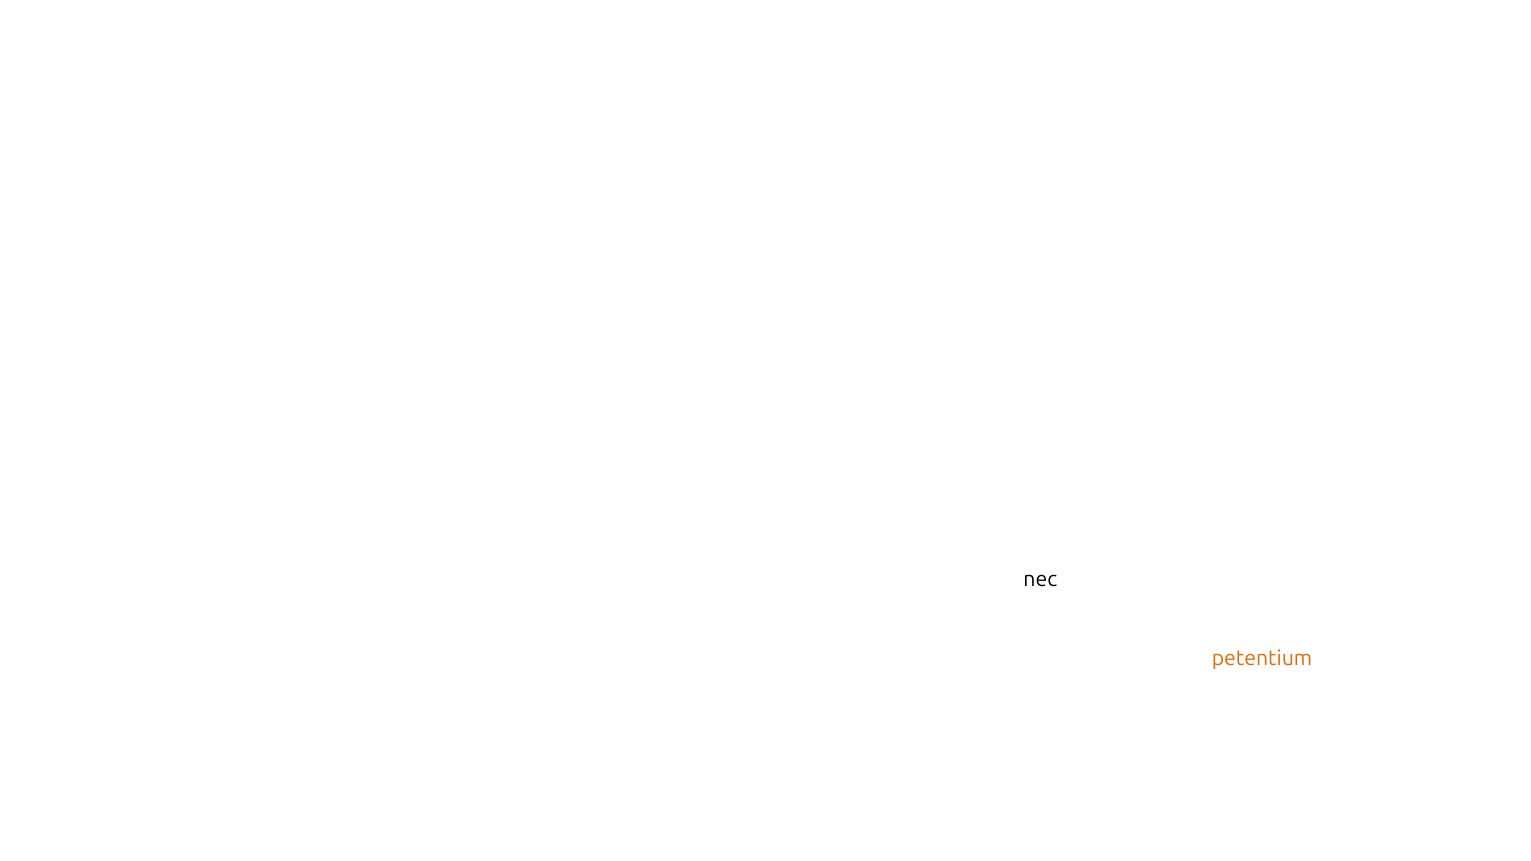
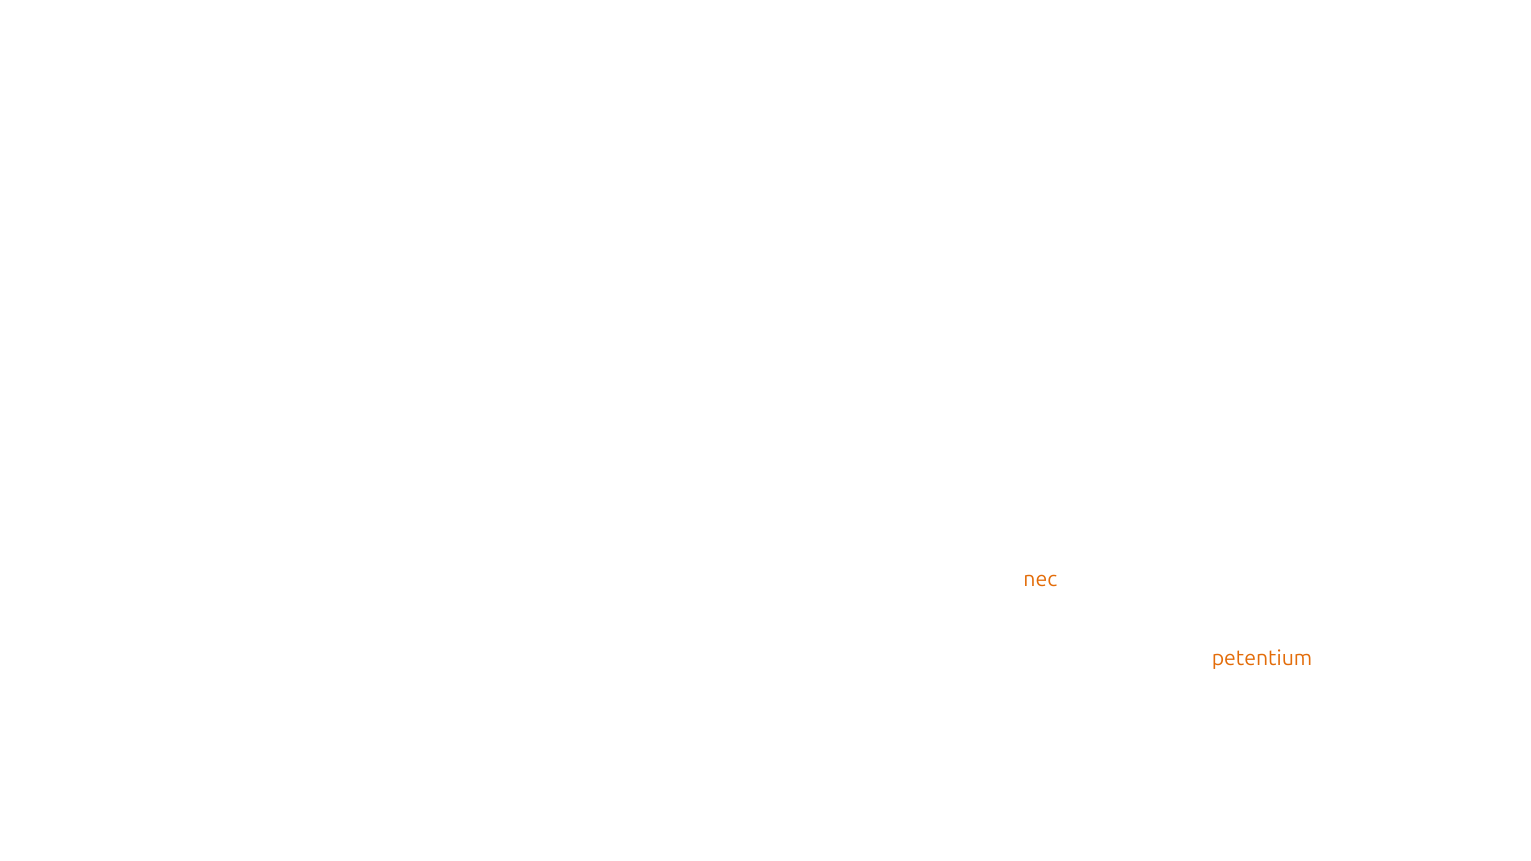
nec at (1040, 580) colour: black -> orange
